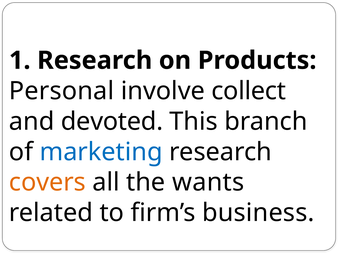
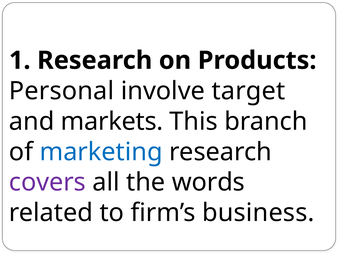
collect: collect -> target
devoted: devoted -> markets
covers colour: orange -> purple
wants: wants -> words
